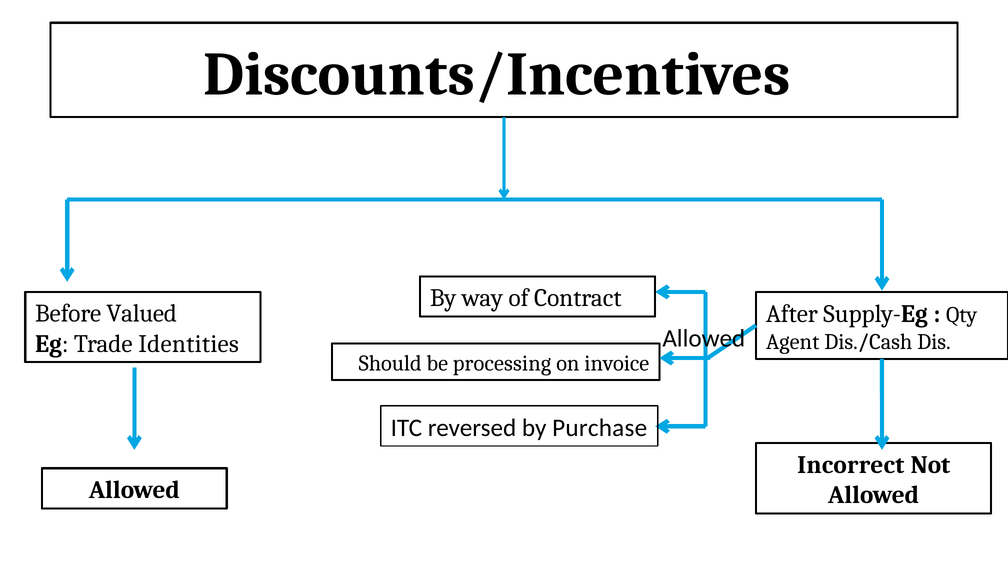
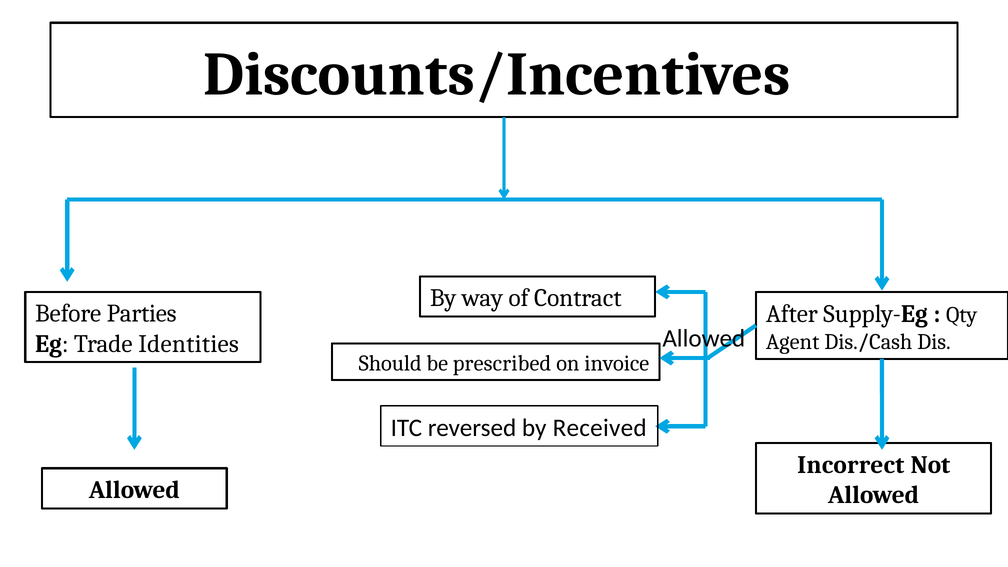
Valued: Valued -> Parties
processing: processing -> prescribed
Purchase: Purchase -> Received
